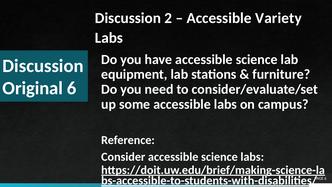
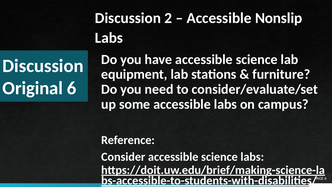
Variety: Variety -> Nonslip
